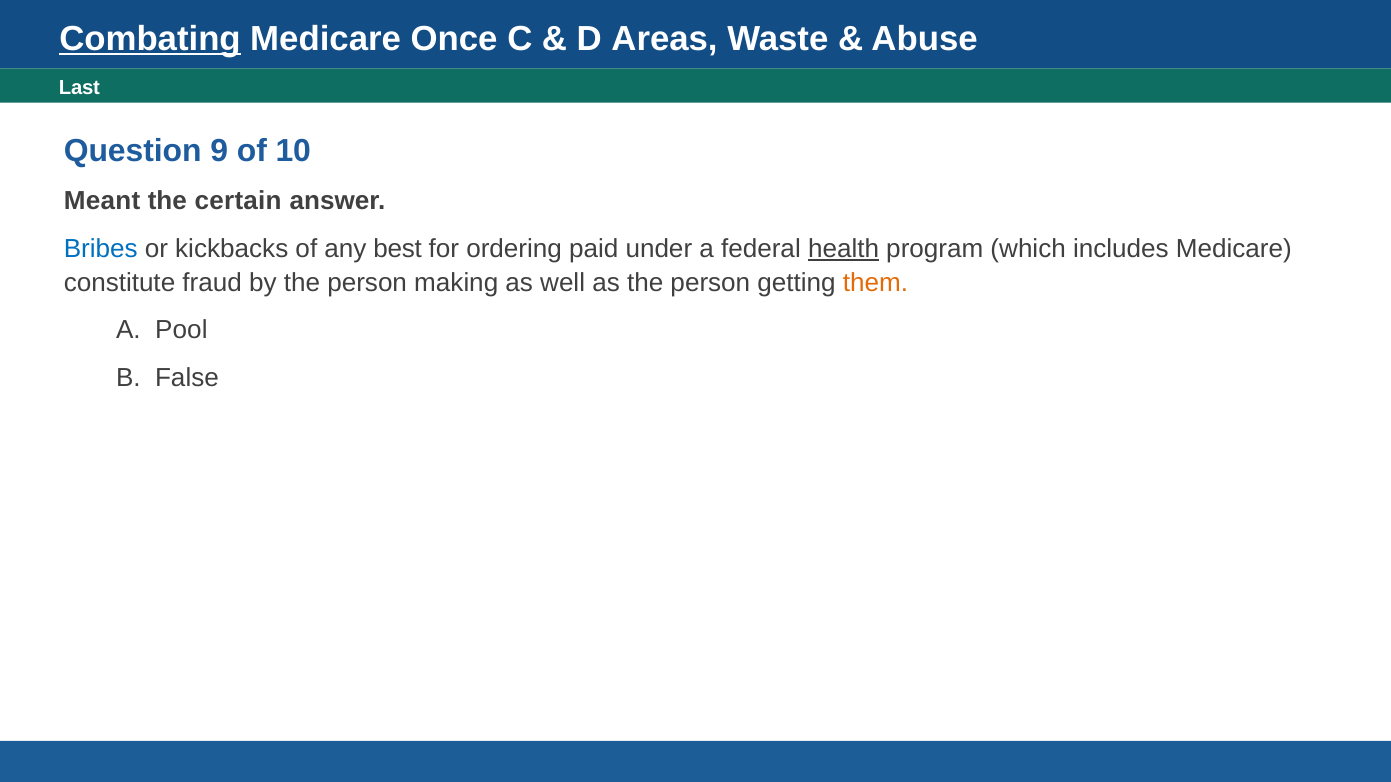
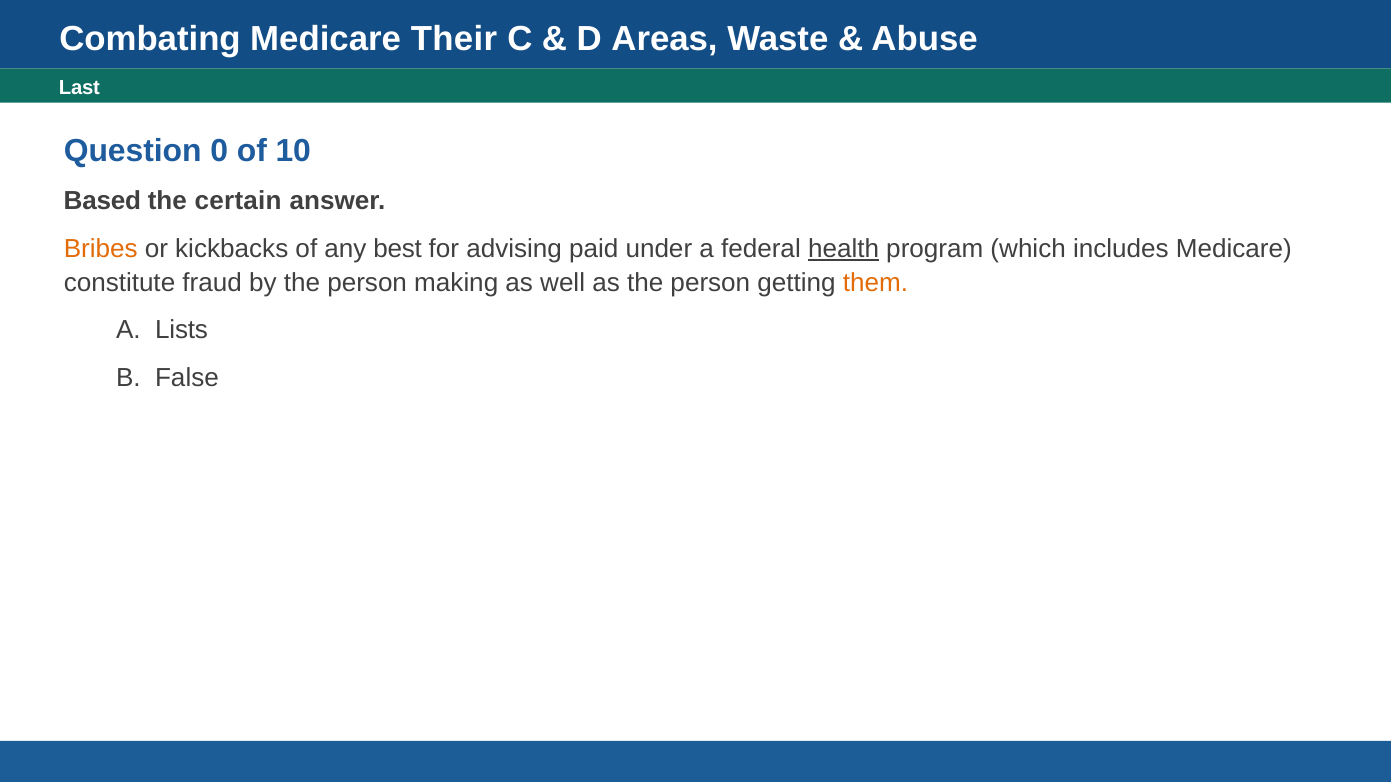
Combating underline: present -> none
Once: Once -> Their
9: 9 -> 0
Meant: Meant -> Based
Bribes colour: blue -> orange
ordering: ordering -> advising
Pool: Pool -> Lists
